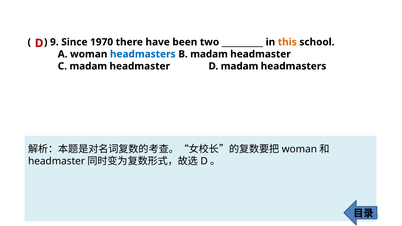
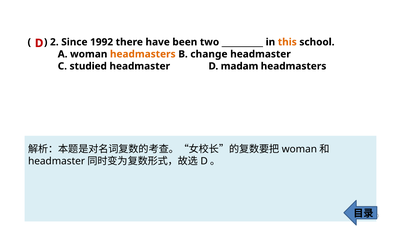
9: 9 -> 2
1970: 1970 -> 1992
headmasters at (143, 54) colour: blue -> orange
B madam: madam -> change
C madam: madam -> studied
